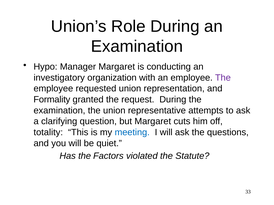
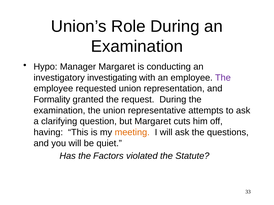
organization: organization -> investigating
totality: totality -> having
meeting colour: blue -> orange
